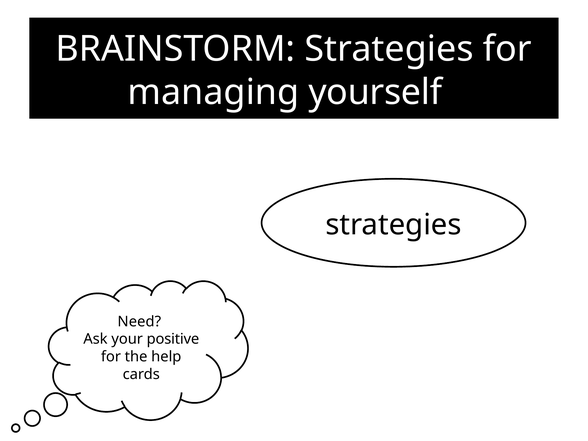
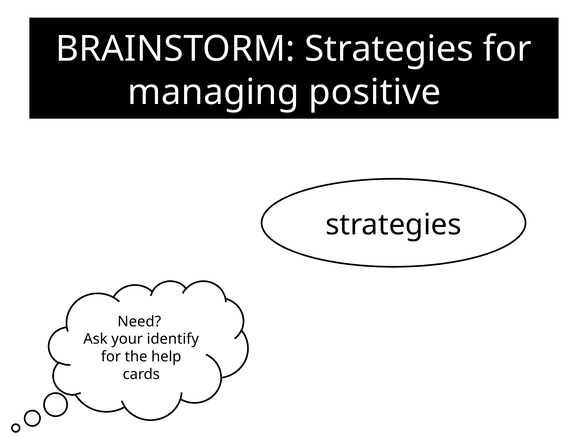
yourself: yourself -> positive
positive: positive -> identify
